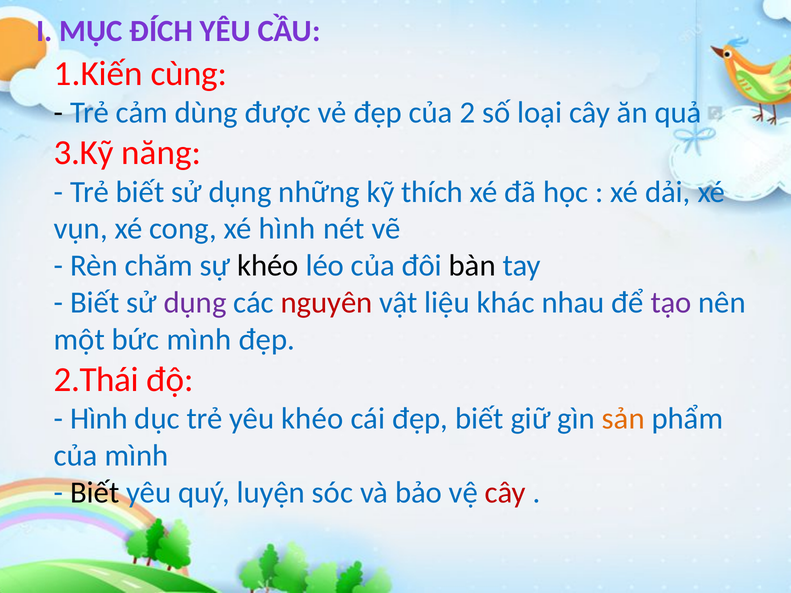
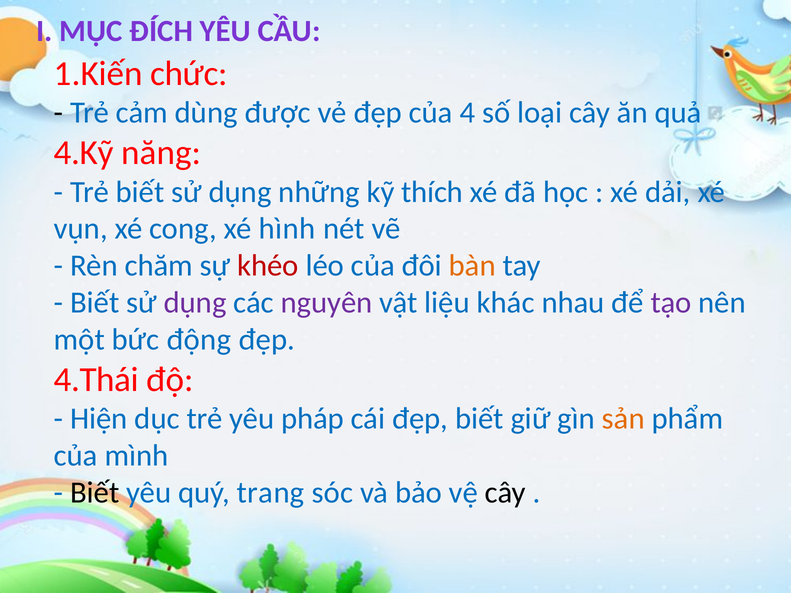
cùng: cùng -> chức
2: 2 -> 4
3.Kỹ: 3.Kỹ -> 4.Kỹ
khéo at (268, 266) colour: black -> red
bàn colour: black -> orange
nguyên colour: red -> purple
bức mình: mình -> động
2.Thái: 2.Thái -> 4.Thái
Hình at (99, 419): Hình -> Hiện
yêu khéo: khéo -> pháp
luyện: luyện -> trang
cây at (505, 493) colour: red -> black
